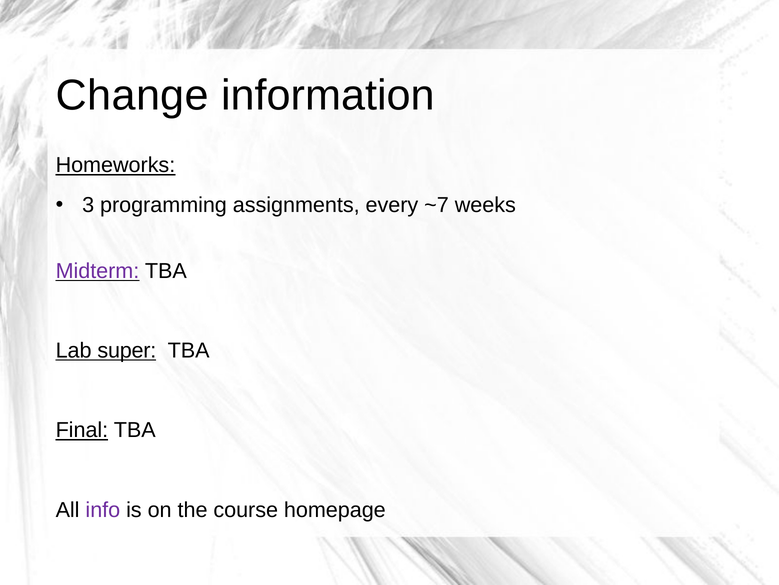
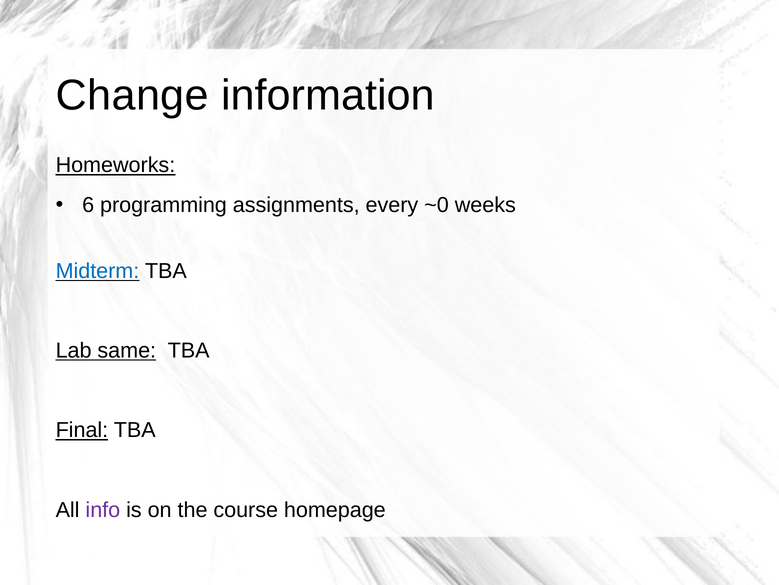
3: 3 -> 6
~7: ~7 -> ~0
Midterm colour: purple -> blue
super: super -> same
